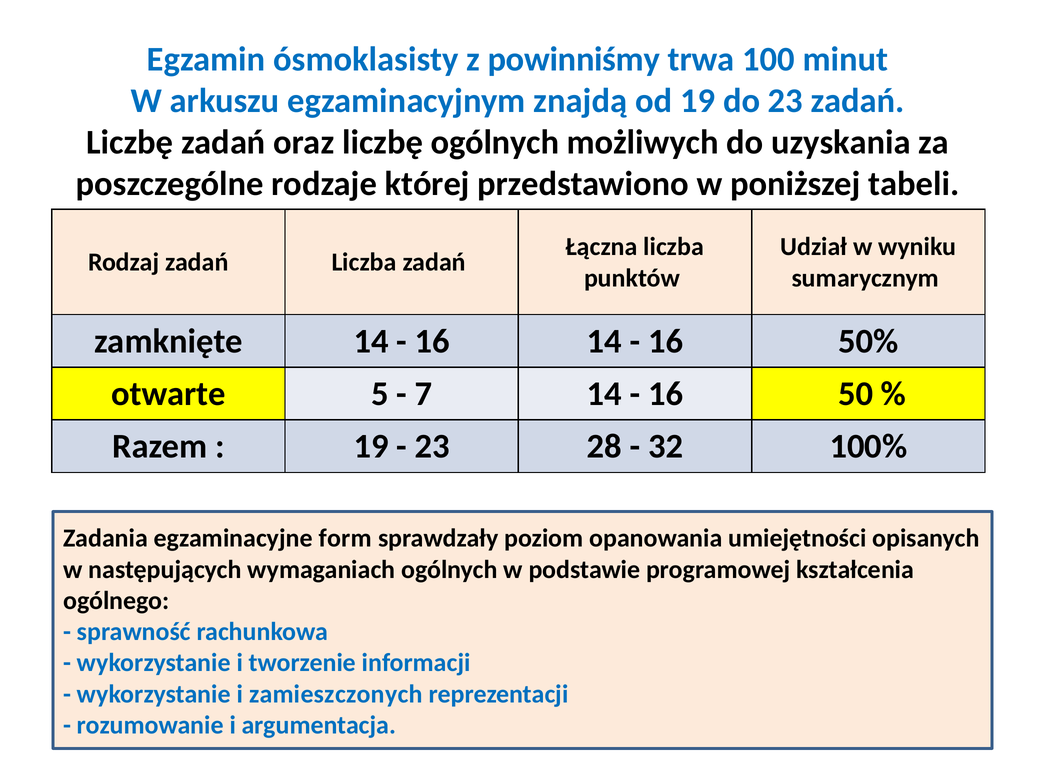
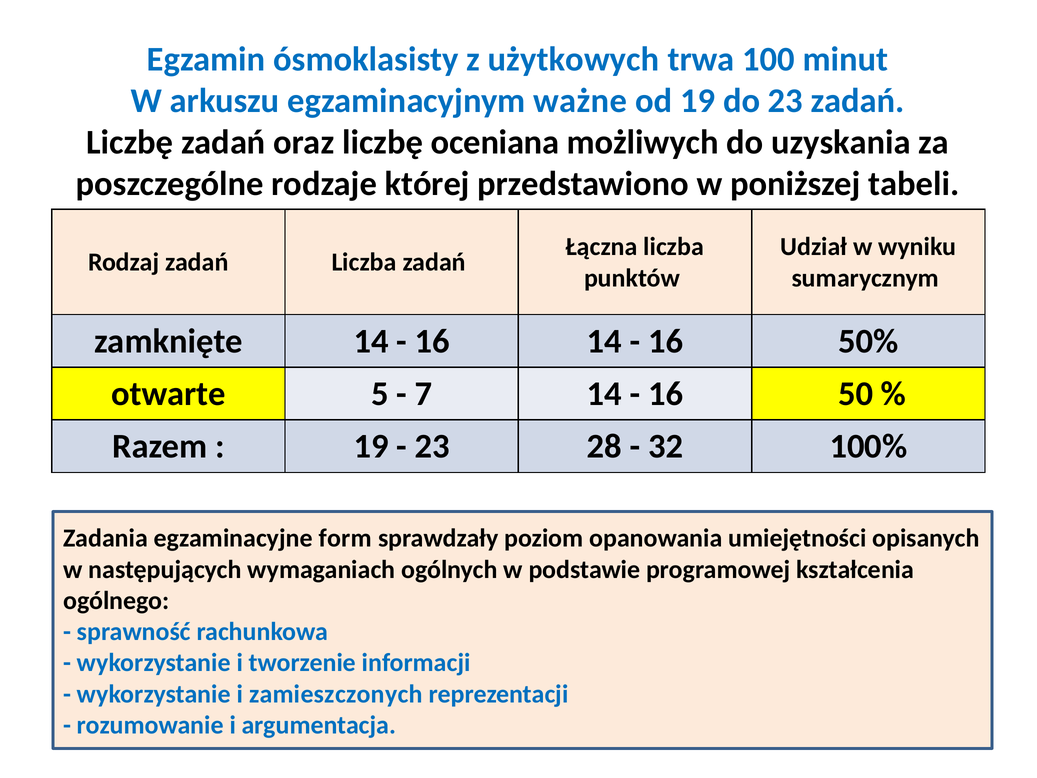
powinniśmy: powinniśmy -> użytkowych
znajdą: znajdą -> ważne
liczbę ogólnych: ogólnych -> oceniana
